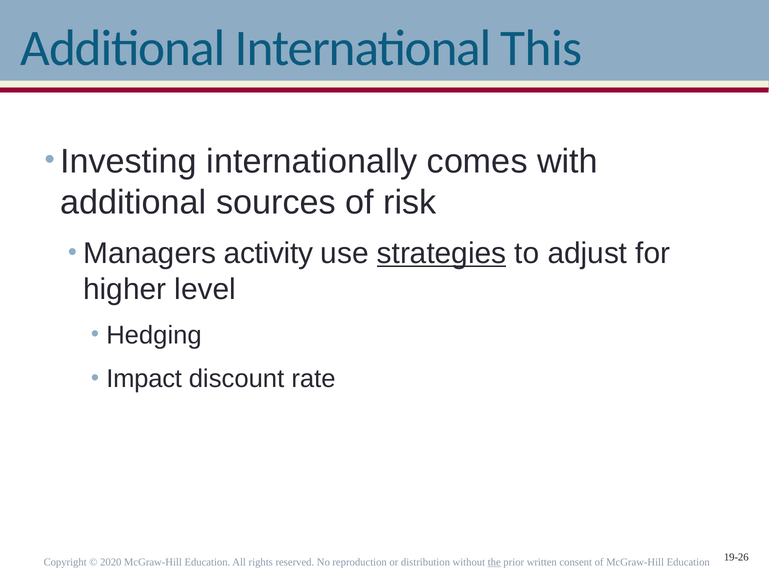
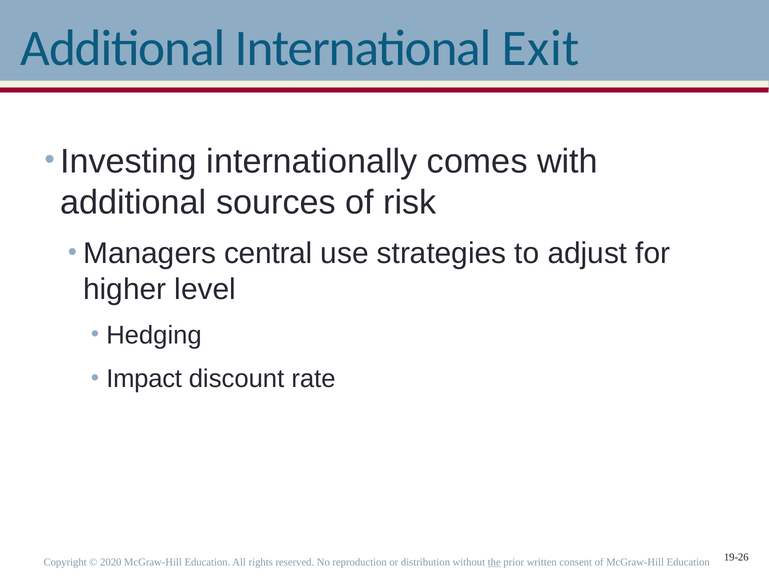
This: This -> Exit
activity: activity -> central
strategies underline: present -> none
